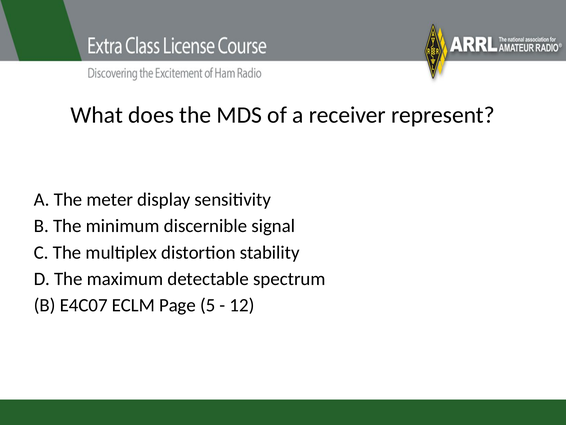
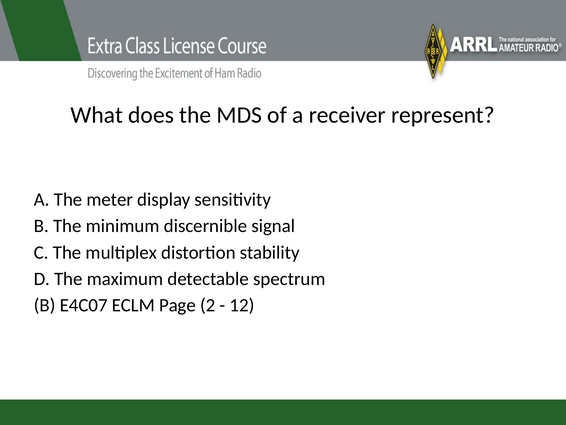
5: 5 -> 2
